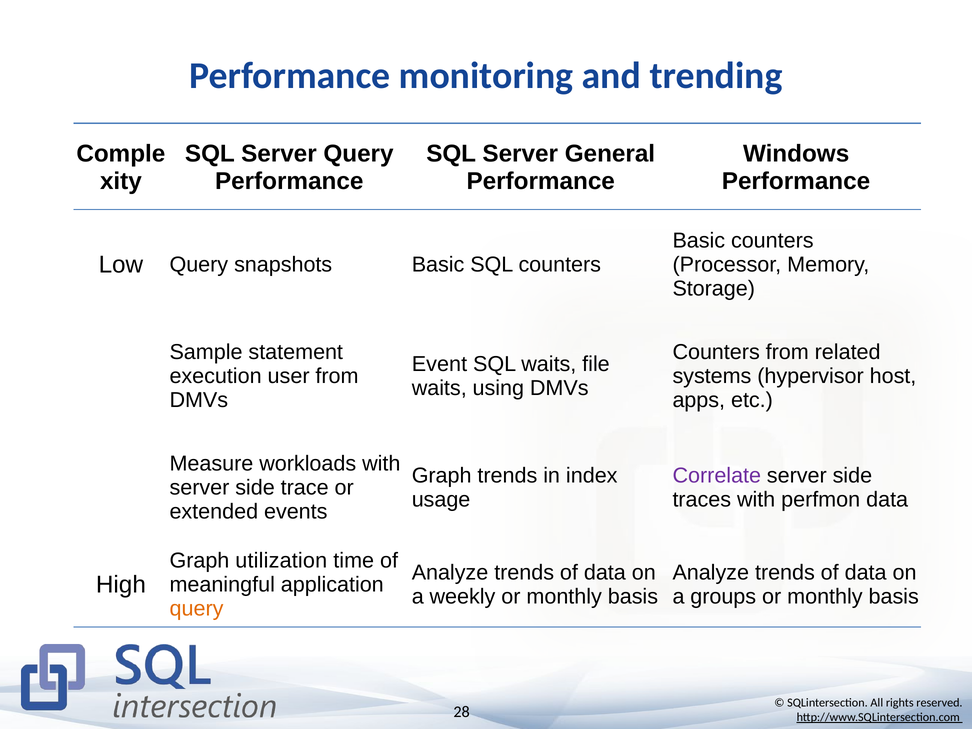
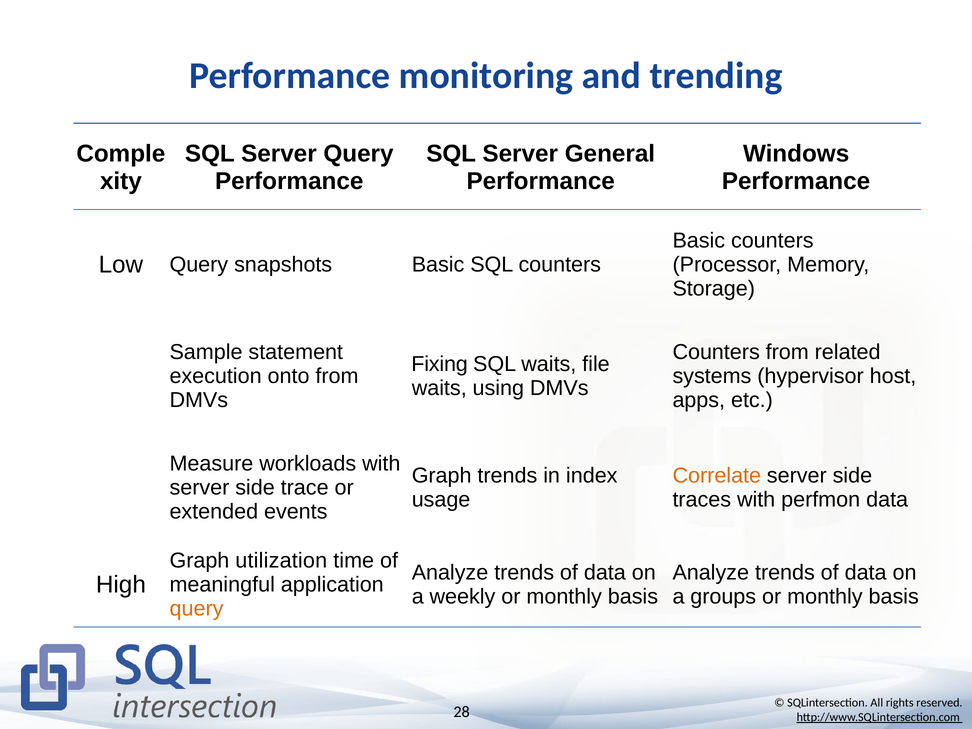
Event: Event -> Fixing
user: user -> onto
Correlate colour: purple -> orange
